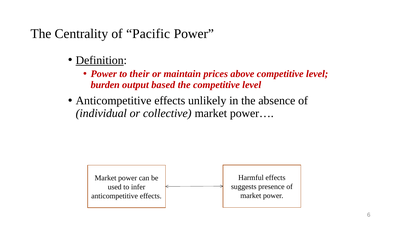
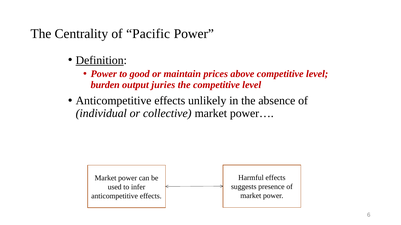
their: their -> good
based: based -> juries
